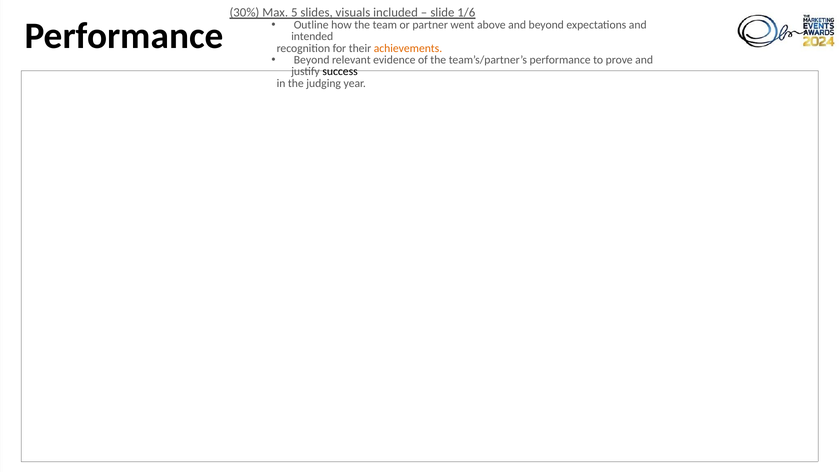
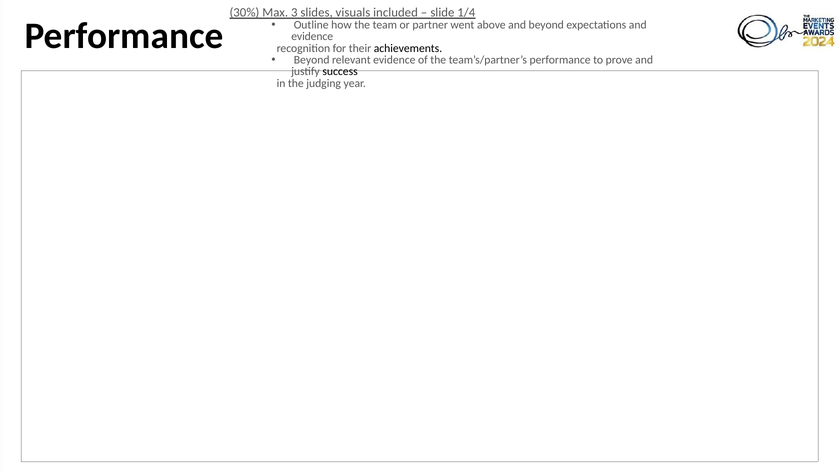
5: 5 -> 3
1/6: 1/6 -> 1/4
intended at (312, 37): intended -> evidence
achievements colour: orange -> black
